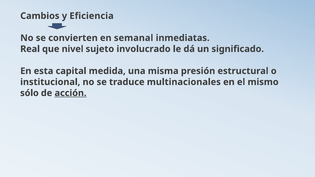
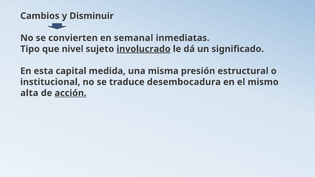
Eficiencia: Eficiencia -> Disminuir
Real: Real -> Tipo
involucrado underline: none -> present
multinacionales: multinacionales -> desembocadura
sólo: sólo -> alta
